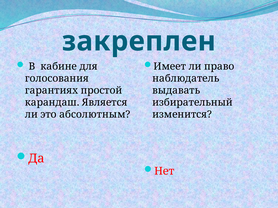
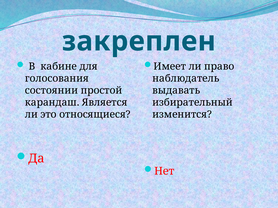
гарантиях: гарантиях -> состоянии
абсолютным: абсолютным -> относящиеся
